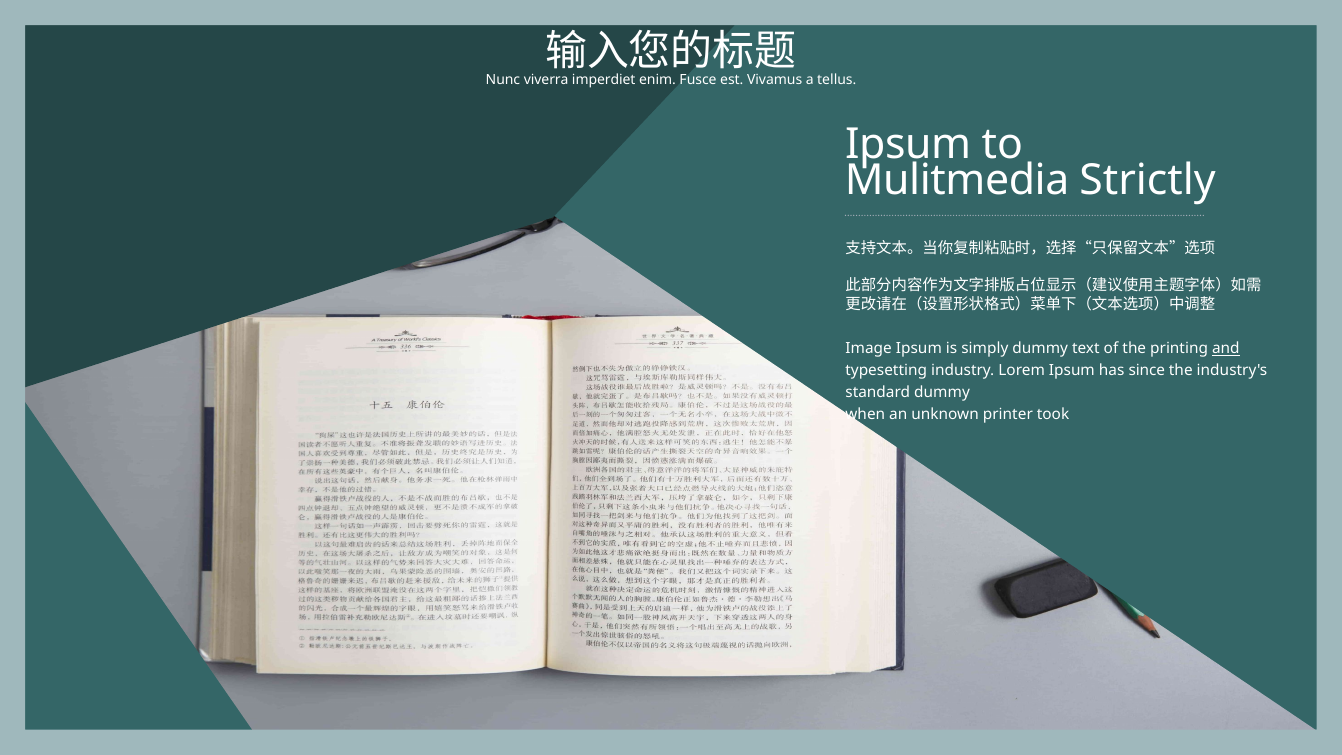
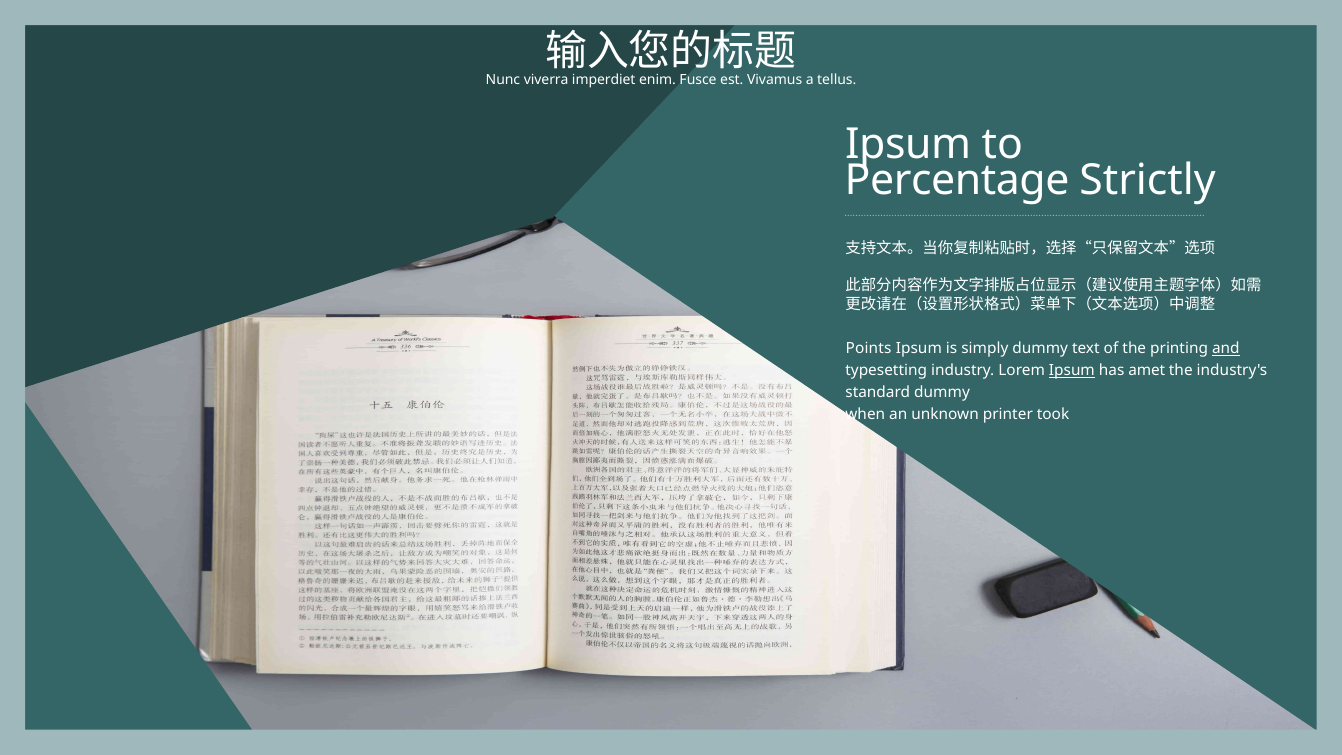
Mulitmedia: Mulitmedia -> Percentage
Image: Image -> Points
Ipsum at (1072, 371) underline: none -> present
since: since -> amet
